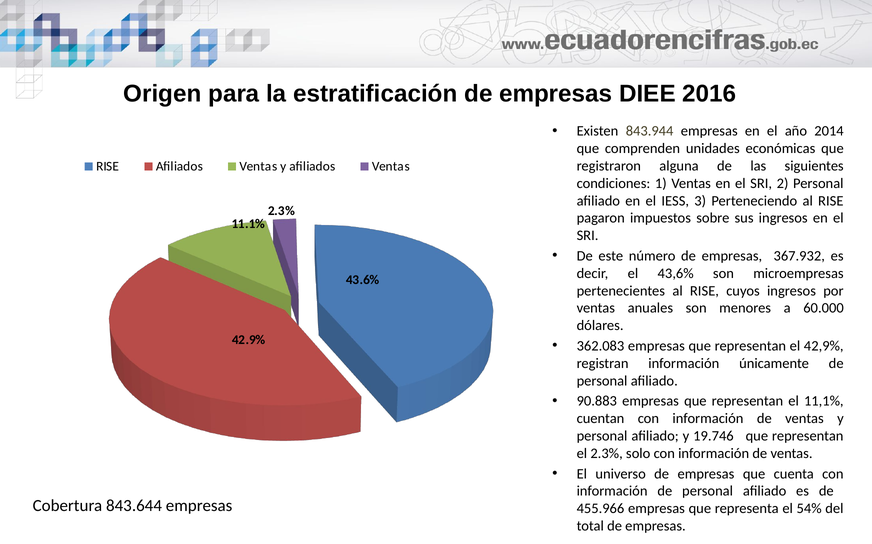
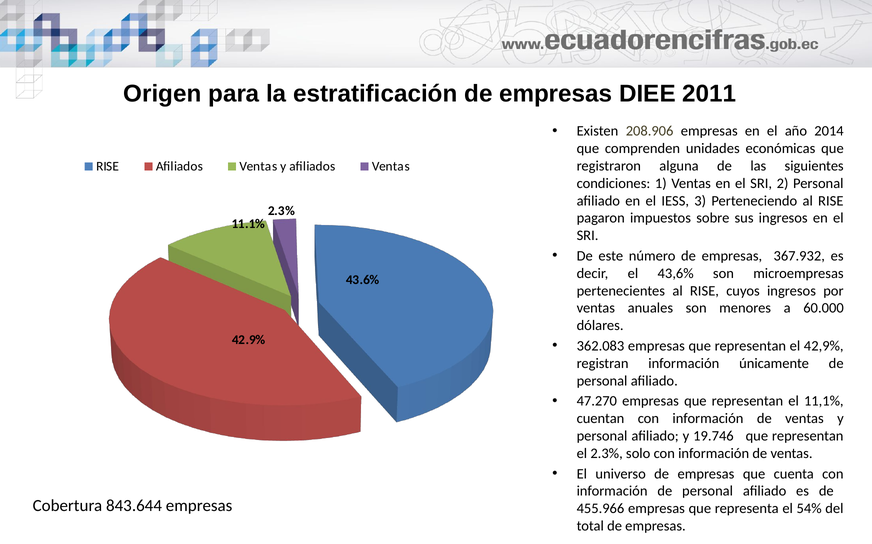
2016: 2016 -> 2011
843.944: 843.944 -> 208.906
90.883: 90.883 -> 47.270
